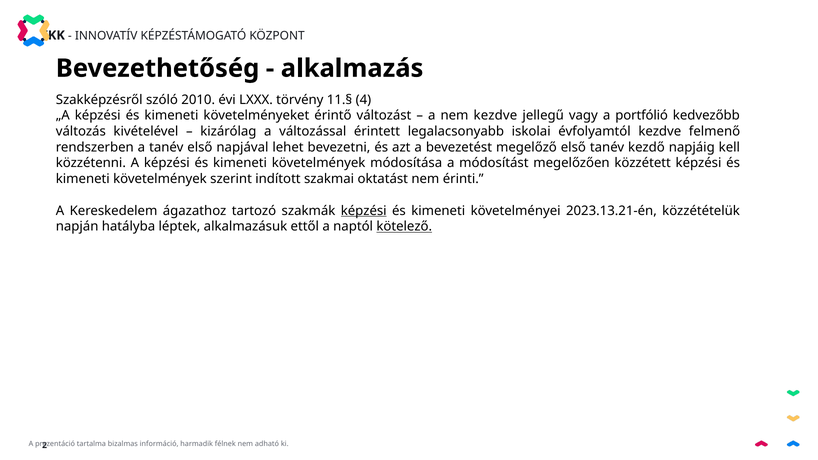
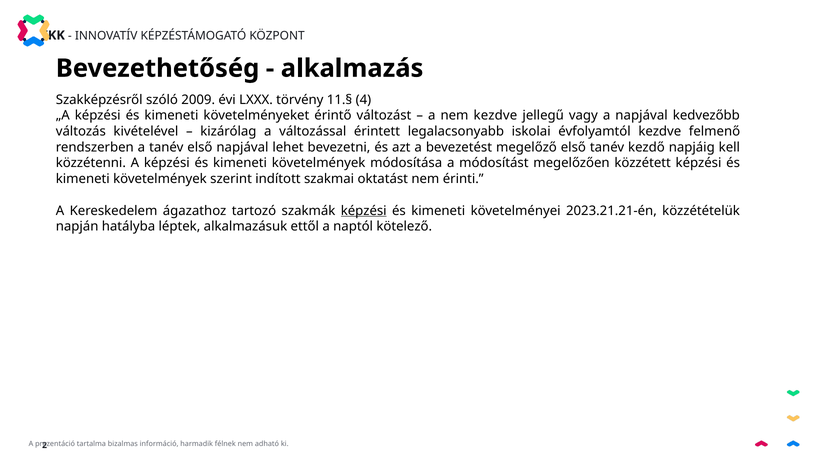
2010: 2010 -> 2009
a portfólió: portfólió -> napjával
2023.13.21-én: 2023.13.21-én -> 2023.21.21-én
kötelező underline: present -> none
